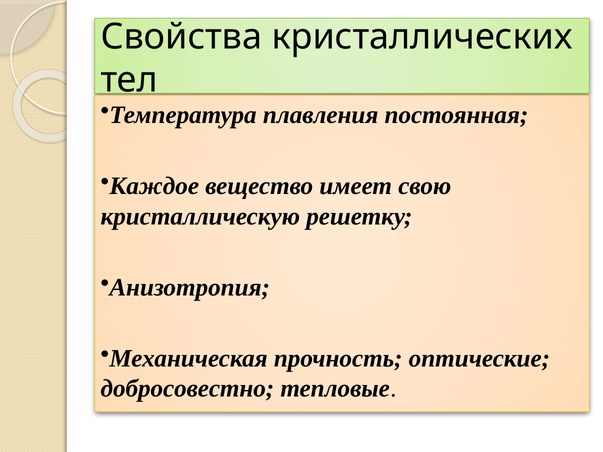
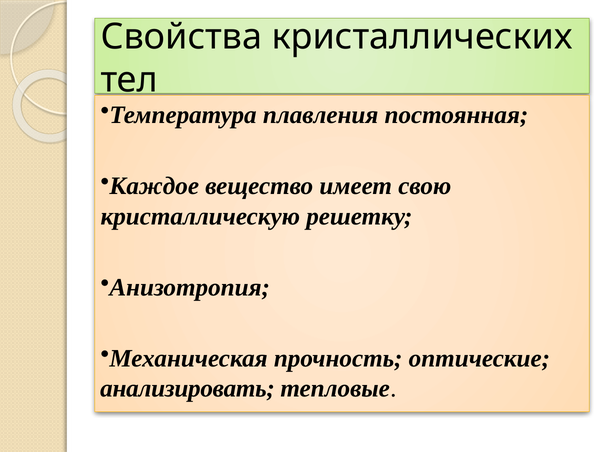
добросовестно: добросовестно -> анализировать
